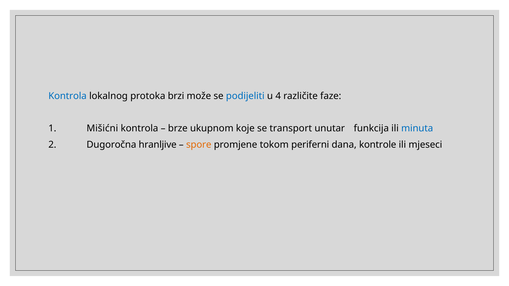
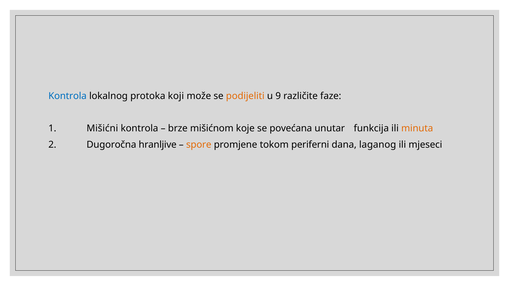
brzi: brzi -> koji
podijeliti colour: blue -> orange
4: 4 -> 9
ukupnom: ukupnom -> mišićnom
transport: transport -> povećana
minuta colour: blue -> orange
kontrole: kontrole -> laganog
